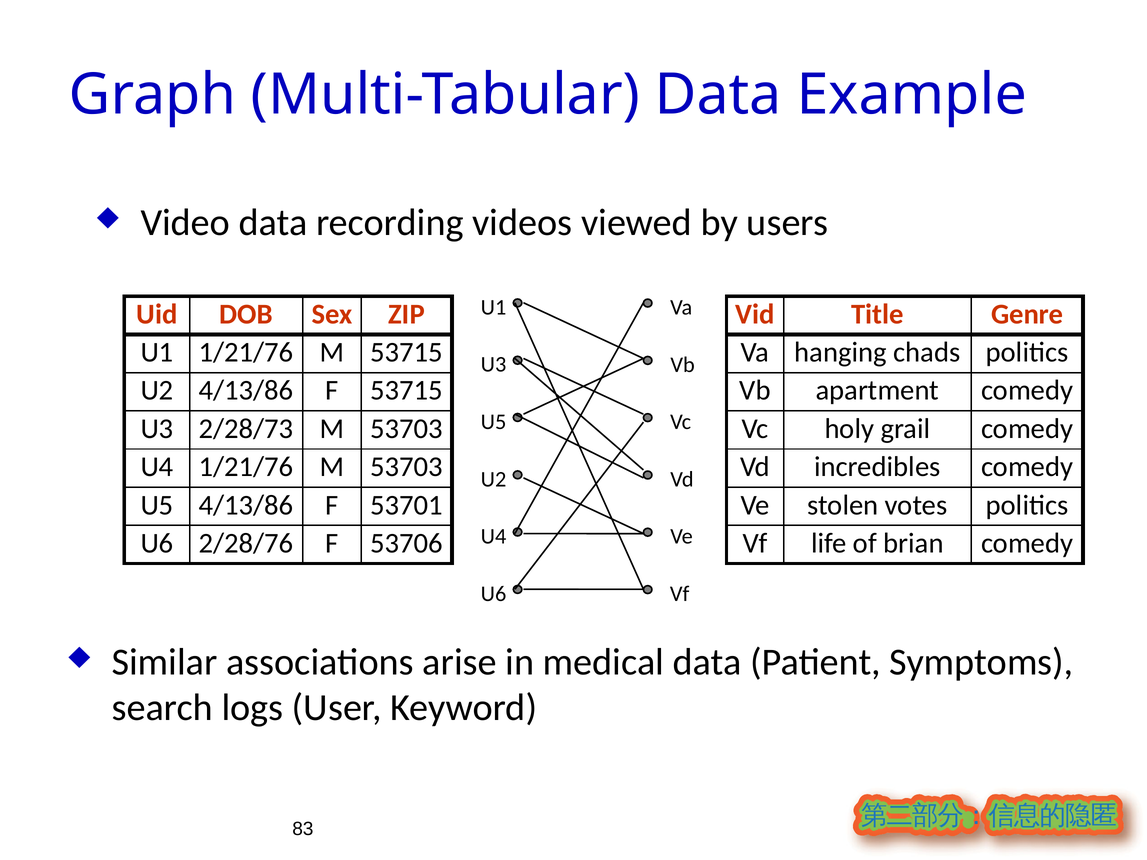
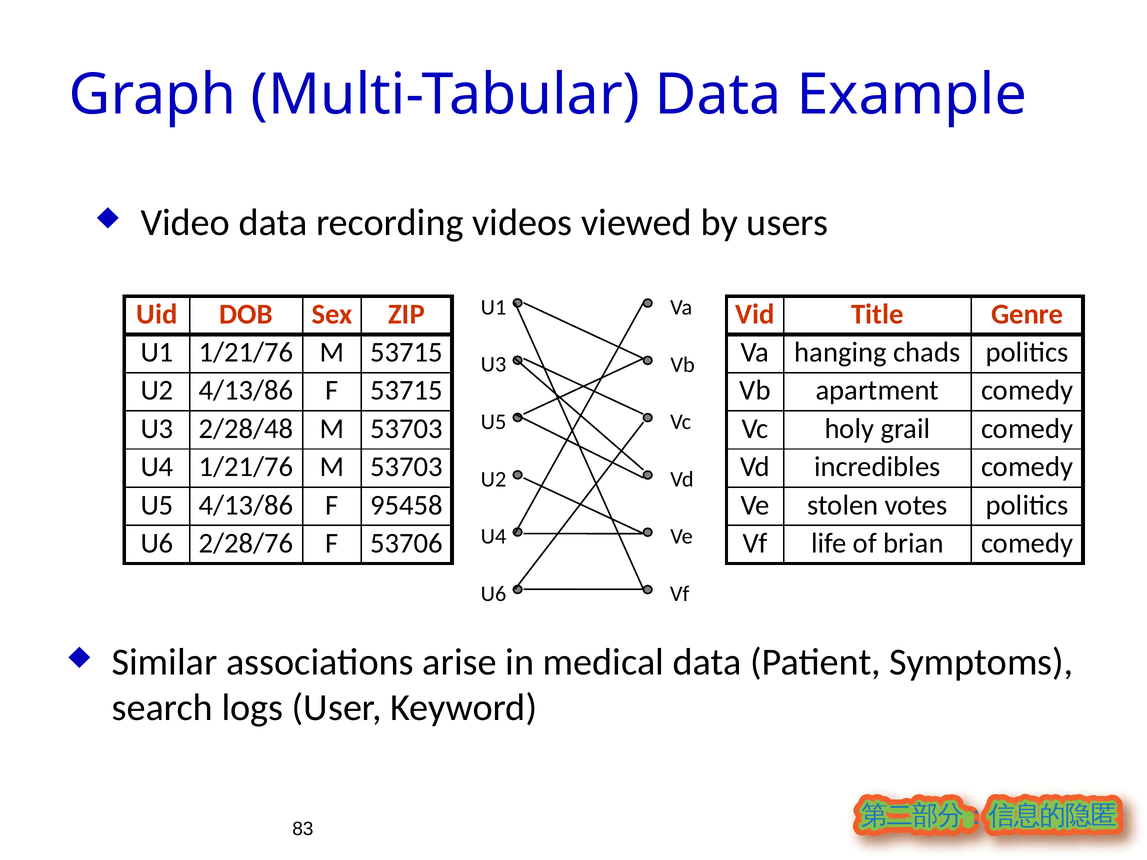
2/28/73: 2/28/73 -> 2/28/48
53701: 53701 -> 95458
